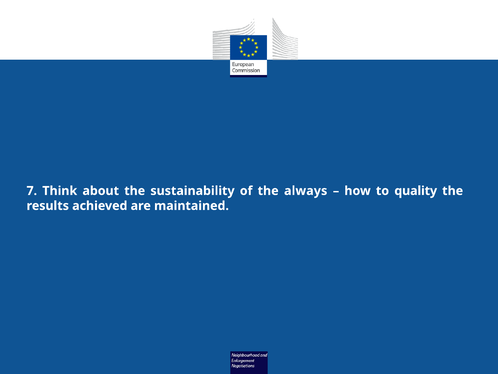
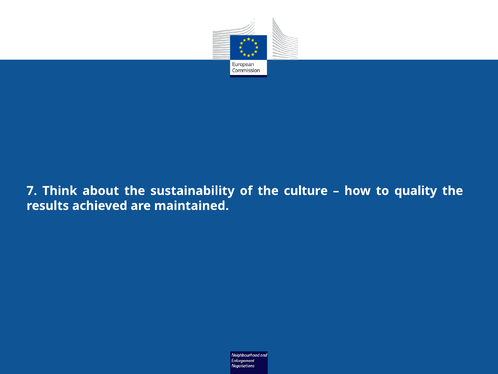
always: always -> culture
